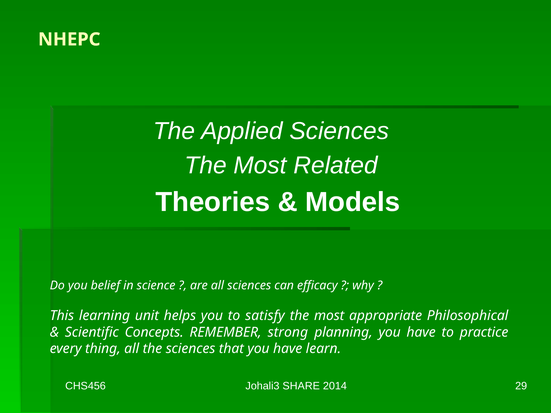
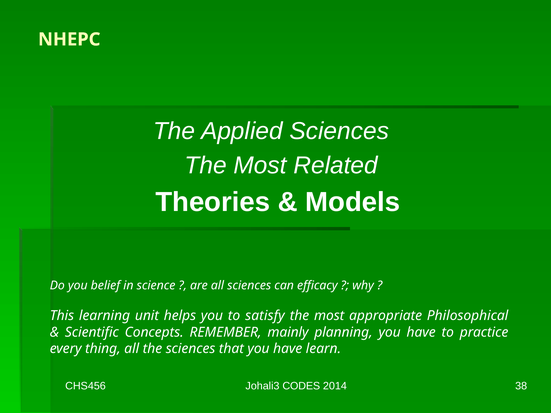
strong: strong -> mainly
SHARE: SHARE -> CODES
29: 29 -> 38
